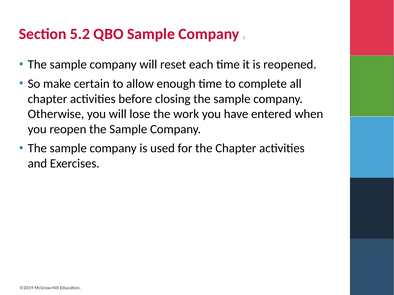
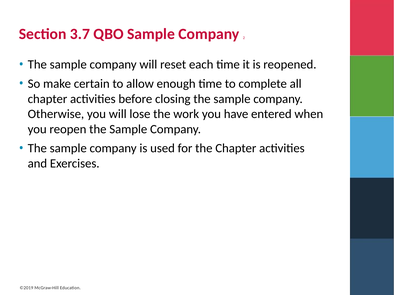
5.2: 5.2 -> 3.7
